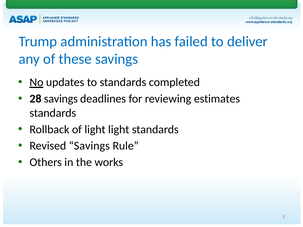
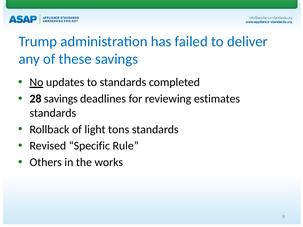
light light: light -> tons
Revised Savings: Savings -> Specific
